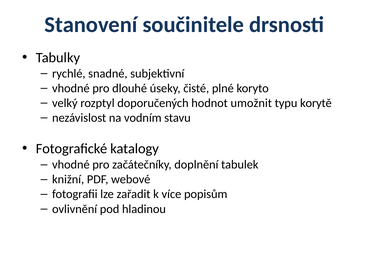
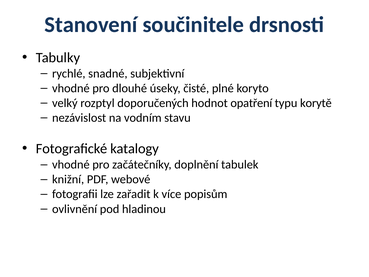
umožnit: umožnit -> opatření
